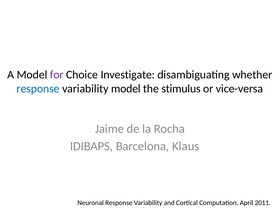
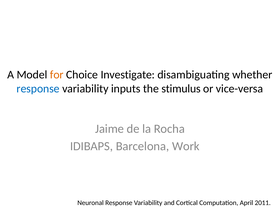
for colour: purple -> orange
variability model: model -> inputs
Klaus: Klaus -> Work
